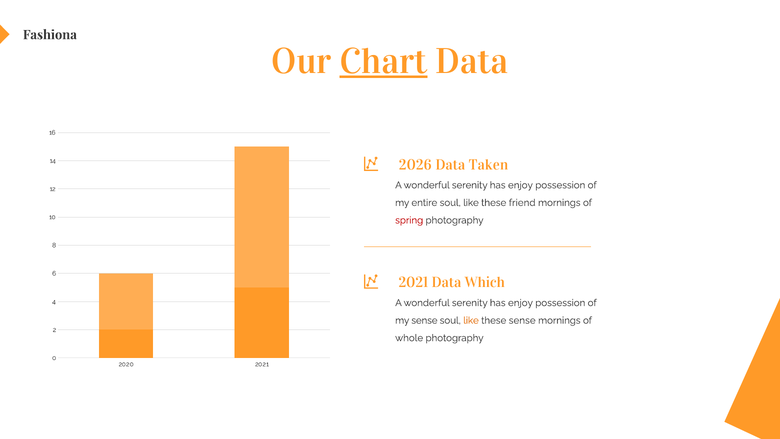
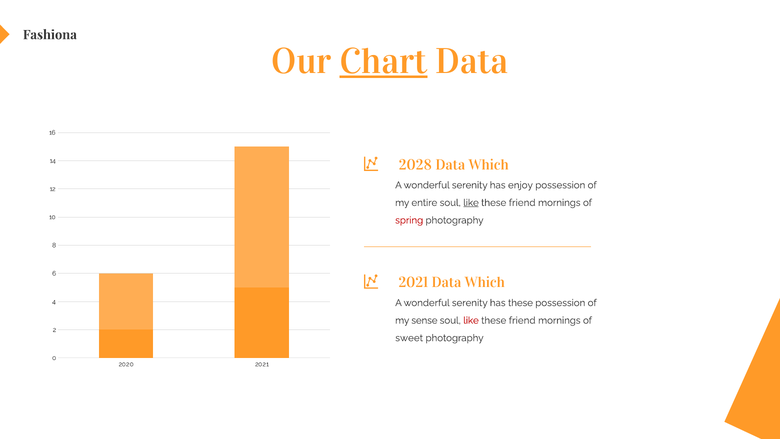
2026: 2026 -> 2028
Taken at (488, 165): Taken -> Which
like at (471, 203) underline: none -> present
enjoy at (520, 303): enjoy -> these
like at (471, 320) colour: orange -> red
sense at (522, 320): sense -> friend
whole: whole -> sweet
